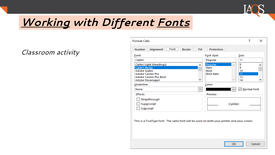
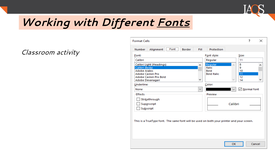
Working underline: present -> none
